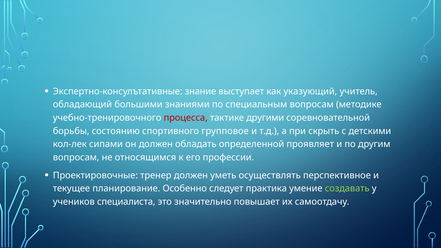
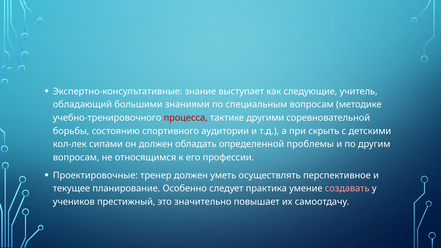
указующий: указующий -> следующие
групповое: групповое -> аудитории
проявляет: проявляет -> проблемы
создавать colour: light green -> pink
специалиста: специалиста -> престижный
